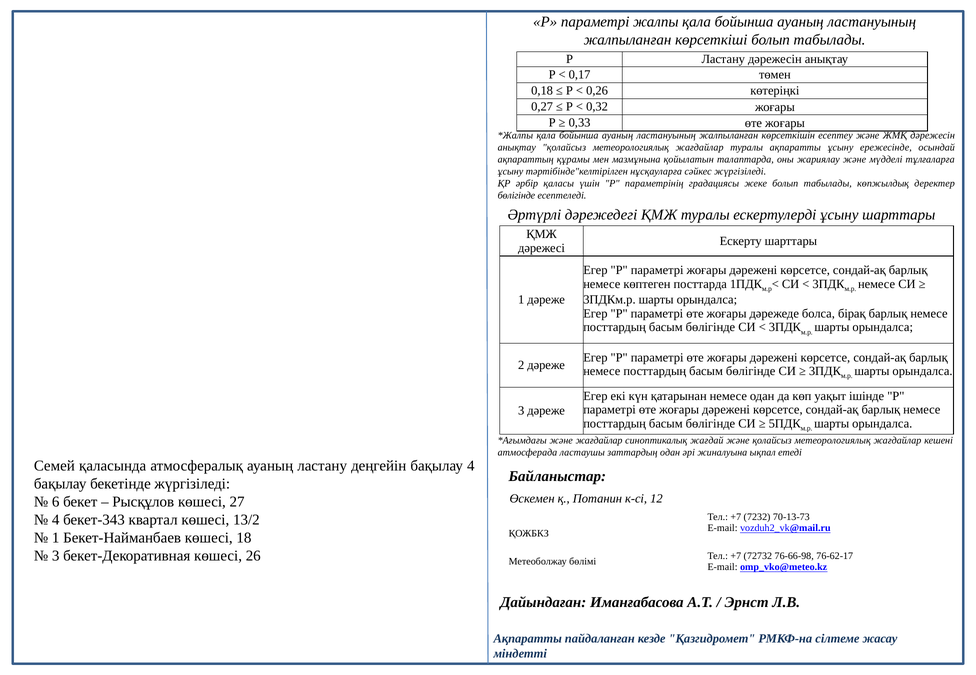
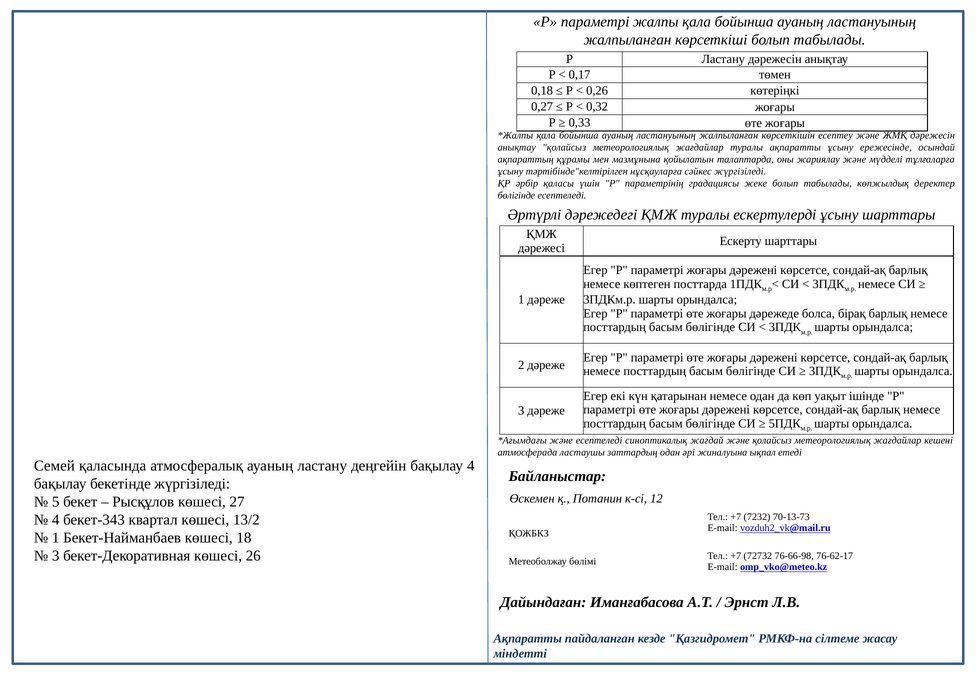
және жағдайлар: жағдайлар -> есептеледі
6: 6 -> 5
